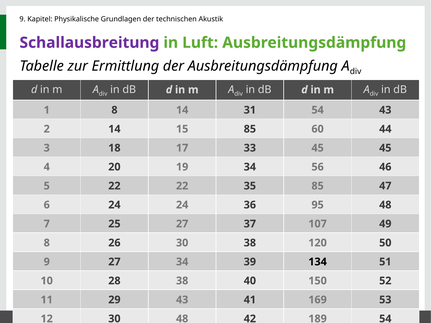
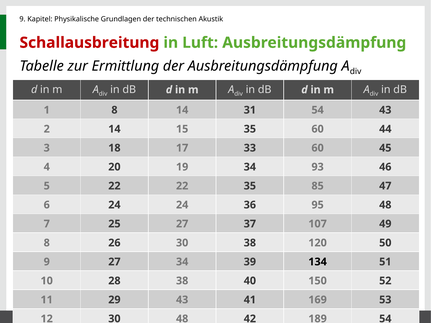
Schallausbreitung colour: purple -> red
15 85: 85 -> 35
33 45: 45 -> 60
56: 56 -> 93
